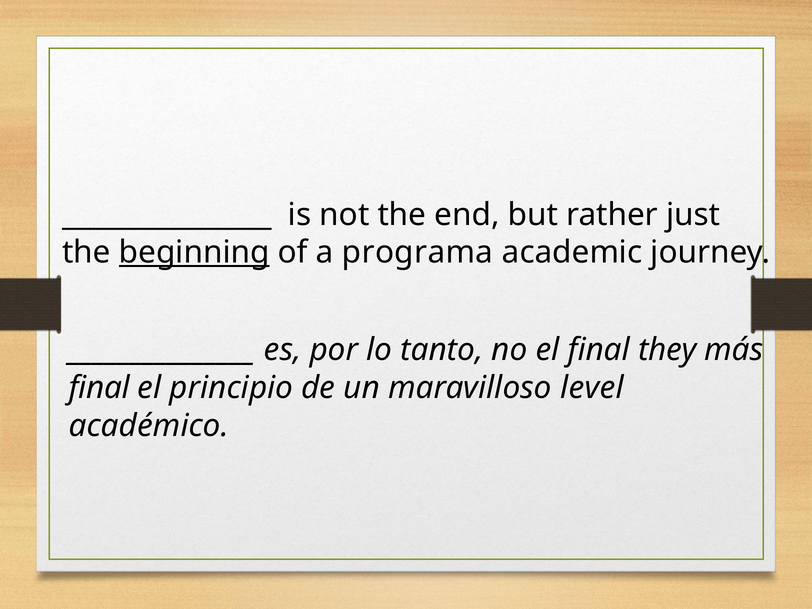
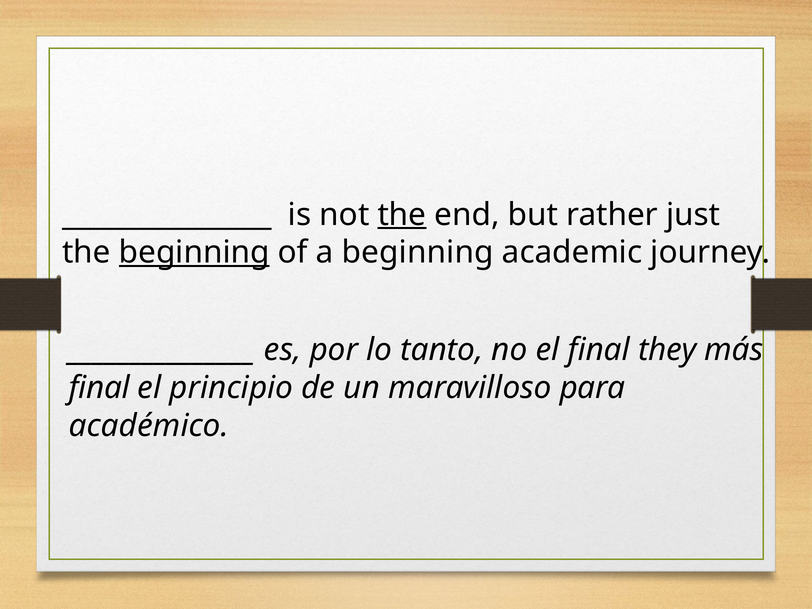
the at (402, 215) underline: none -> present
a programa: programa -> beginning
level: level -> para
